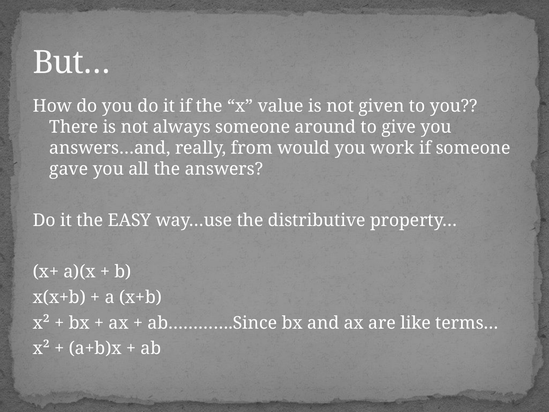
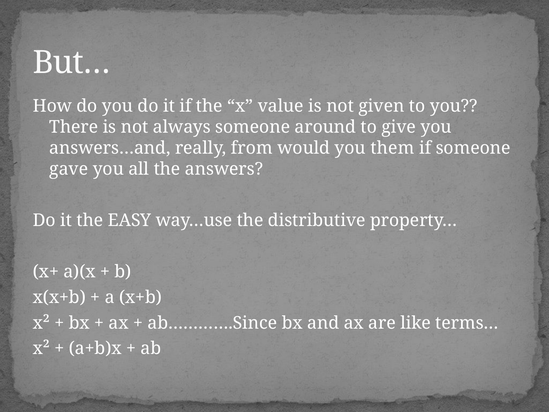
work: work -> them
